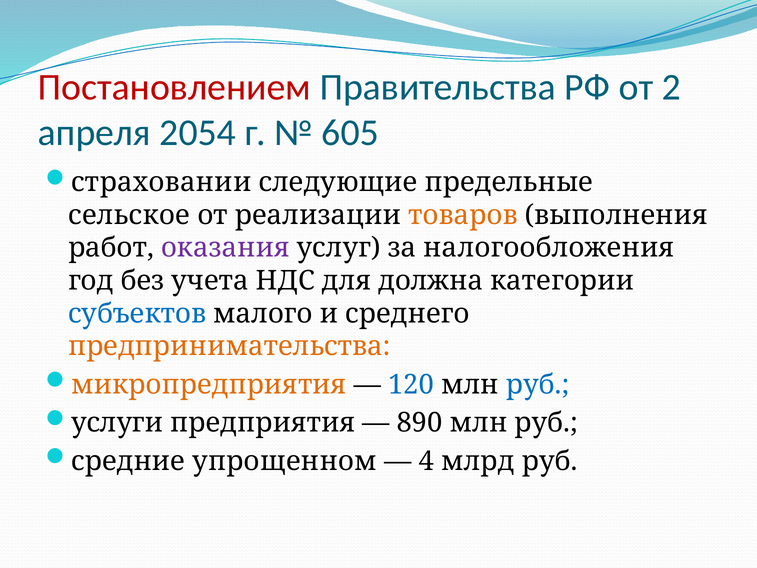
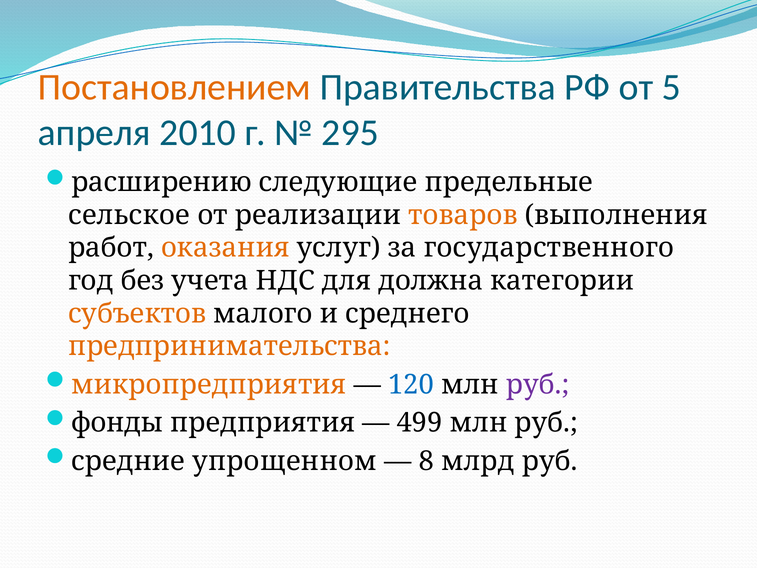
Постановлением colour: red -> orange
2: 2 -> 5
2054: 2054 -> 2010
605: 605 -> 295
страховании: страховании -> расширению
оказания colour: purple -> orange
налогообложения: налогообложения -> государственного
субъектов colour: blue -> orange
руб at (538, 384) colour: blue -> purple
услуги: услуги -> фонды
890: 890 -> 499
4: 4 -> 8
